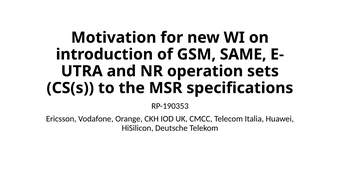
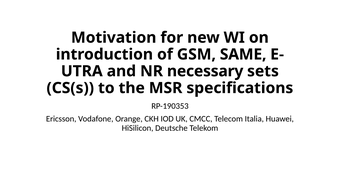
operation: operation -> necessary
